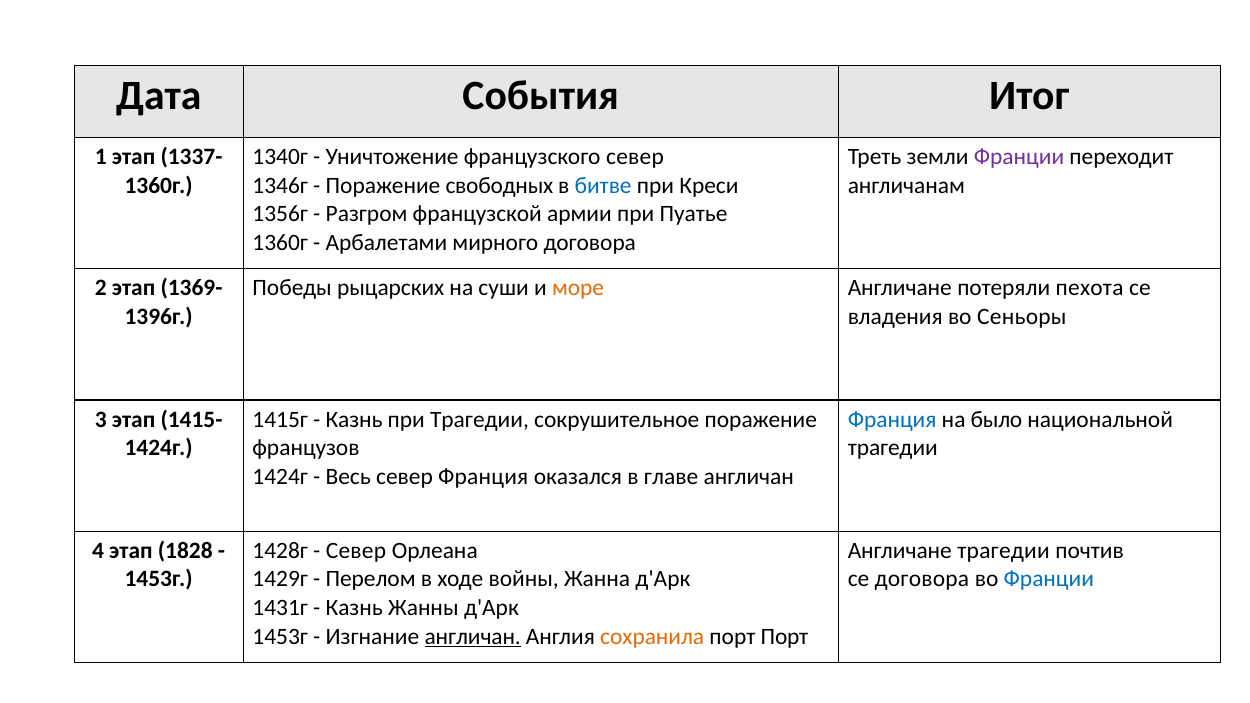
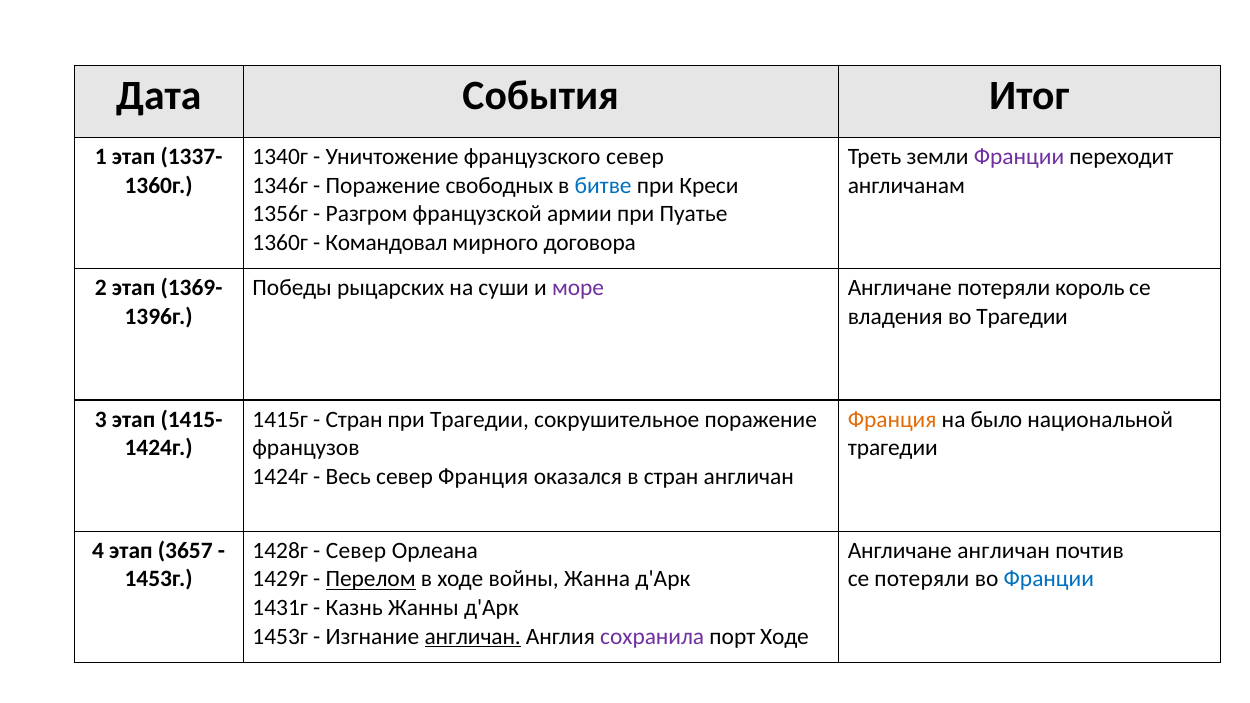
Арбалетами: Арбалетами -> Командовал
море colour: orange -> purple
пехота: пехота -> король
во Сеньоры: Сеньоры -> Трагедии
Казнь at (354, 419): Казнь -> Стран
Франция at (892, 419) colour: blue -> orange
в главе: главе -> стран
1828: 1828 -> 3657
Англичане трагедии: трагедии -> англичан
Перелом underline: none -> present
се договора: договора -> потеряли
сохранила colour: orange -> purple
порт Порт: Порт -> Ходе
